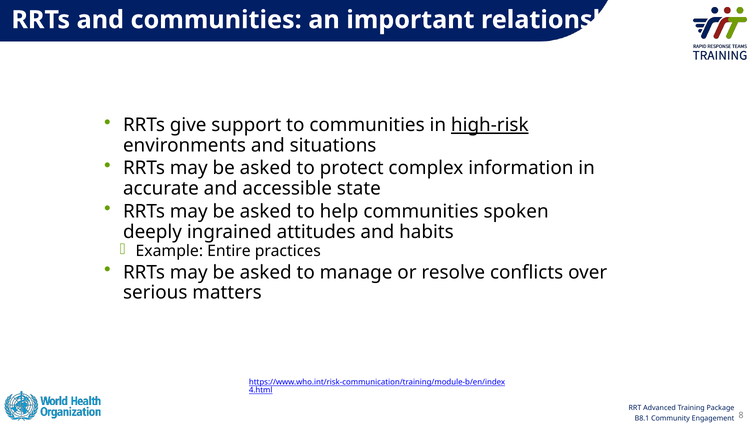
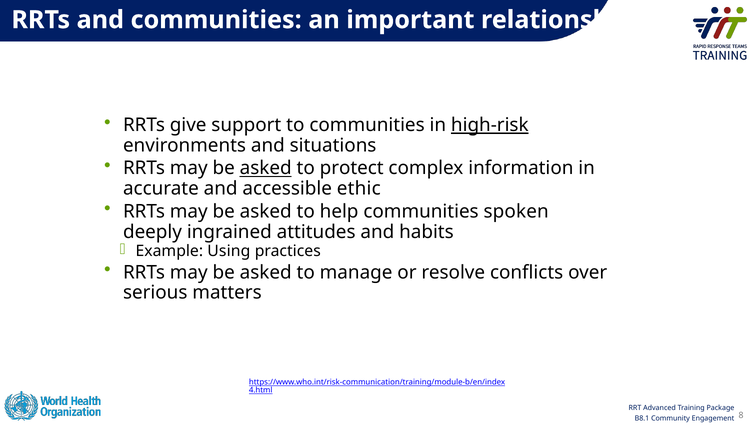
asked at (266, 168) underline: none -> present
state: state -> ethic
Entire: Entire -> Using
